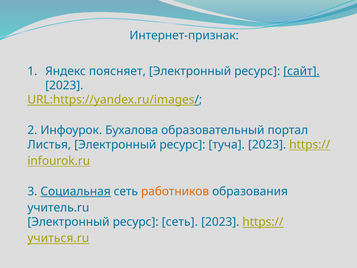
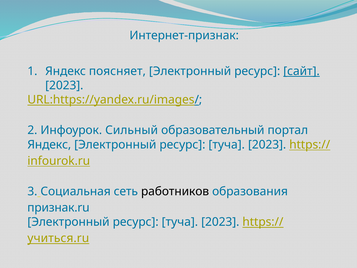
Бухалова: Бухалова -> Сильный
Листья at (49, 144): Листья -> Яндекс
Социальная underline: present -> none
работников colour: orange -> black
учитель.ru: учитель.ru -> признак.ru
сеть at (180, 222): сеть -> туча
